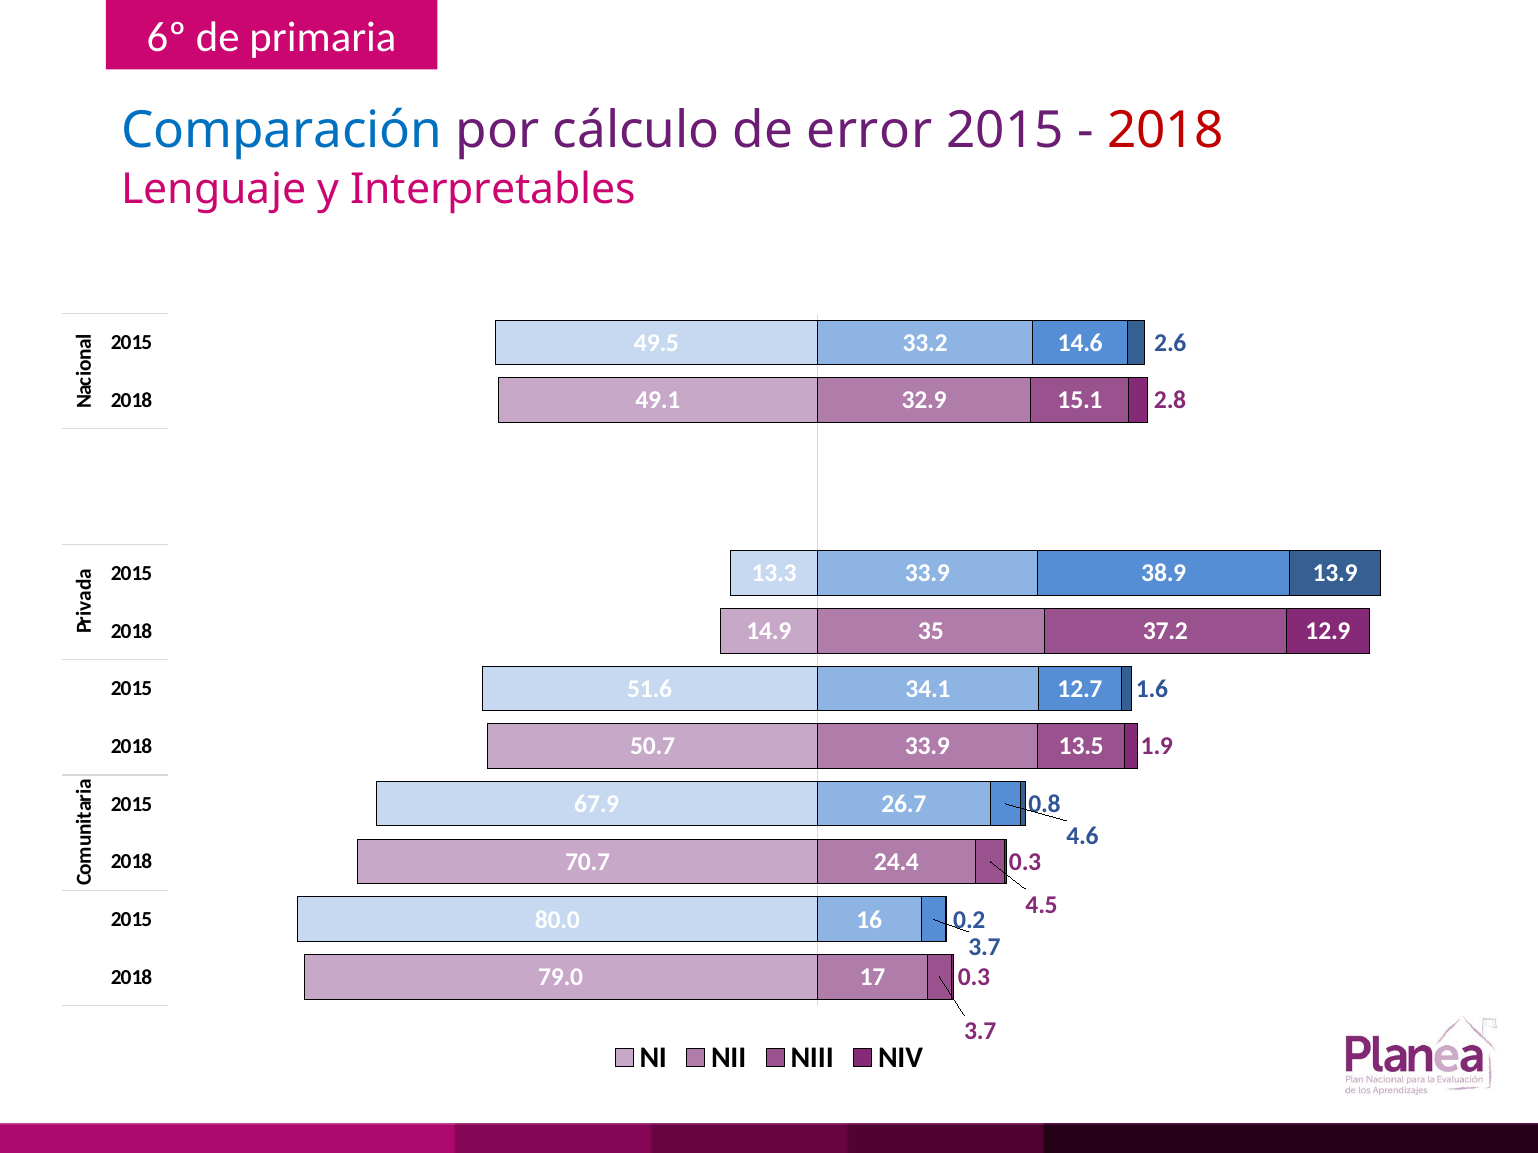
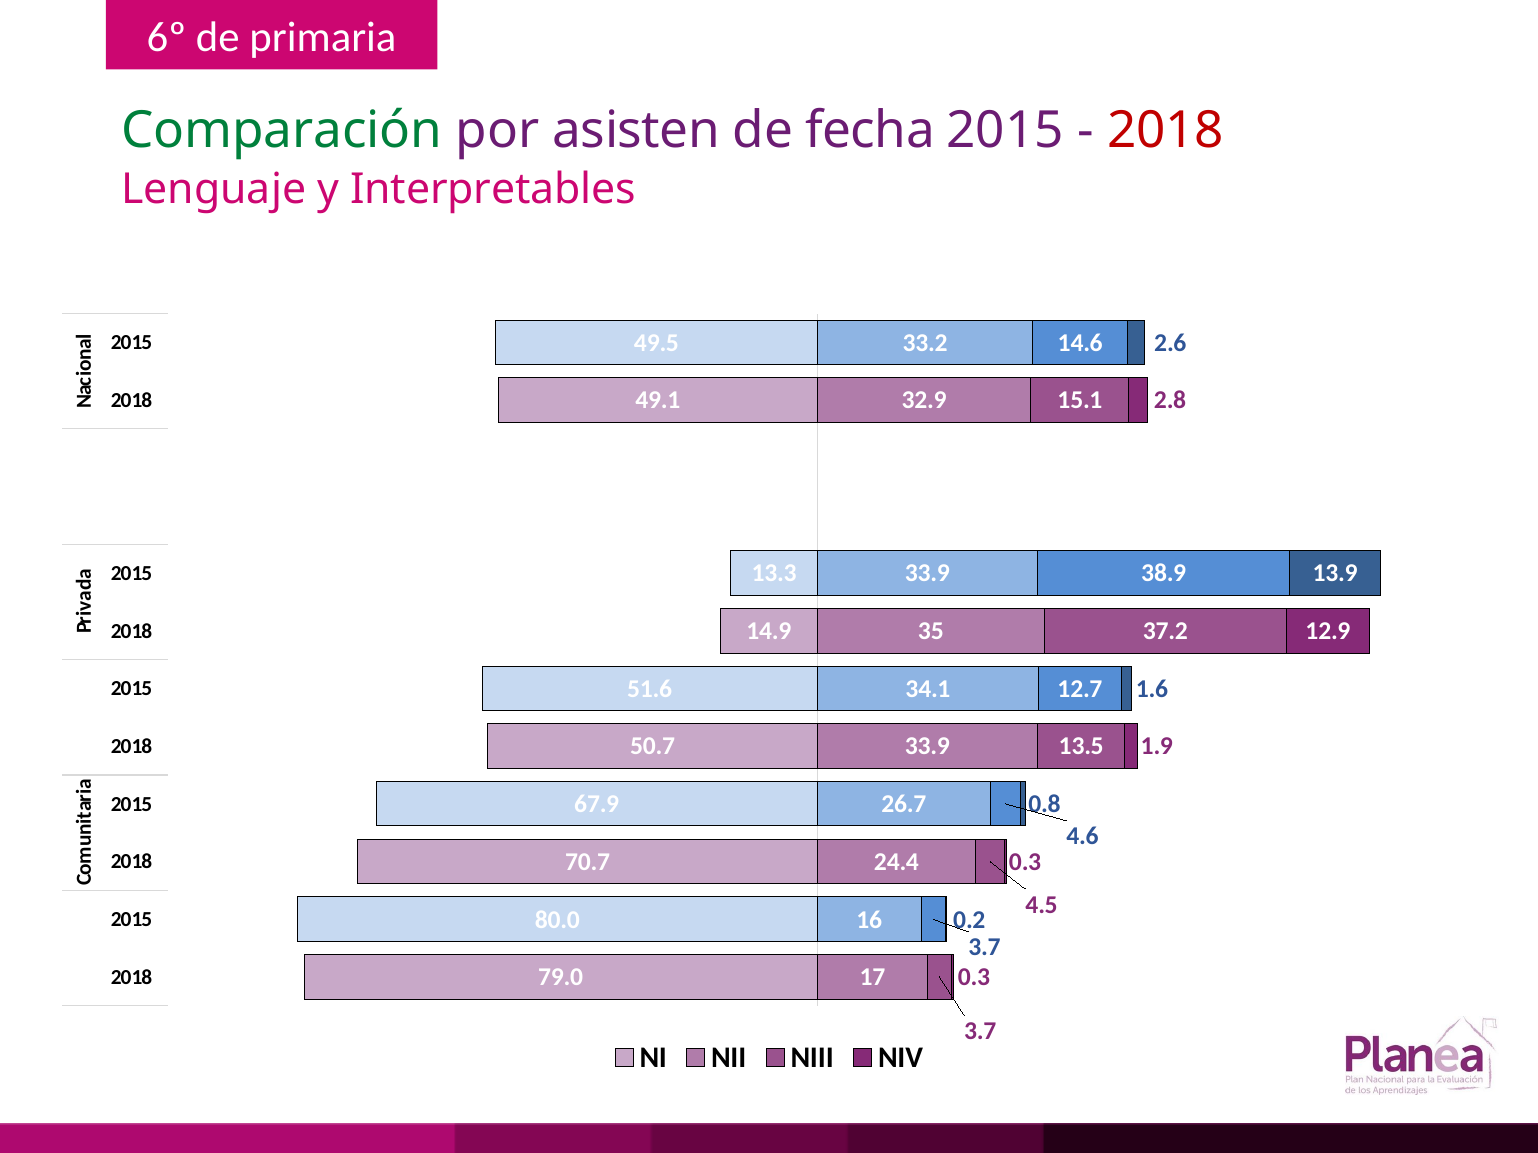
Comparación colour: blue -> green
cálculo: cálculo -> asisten
error: error -> fecha
